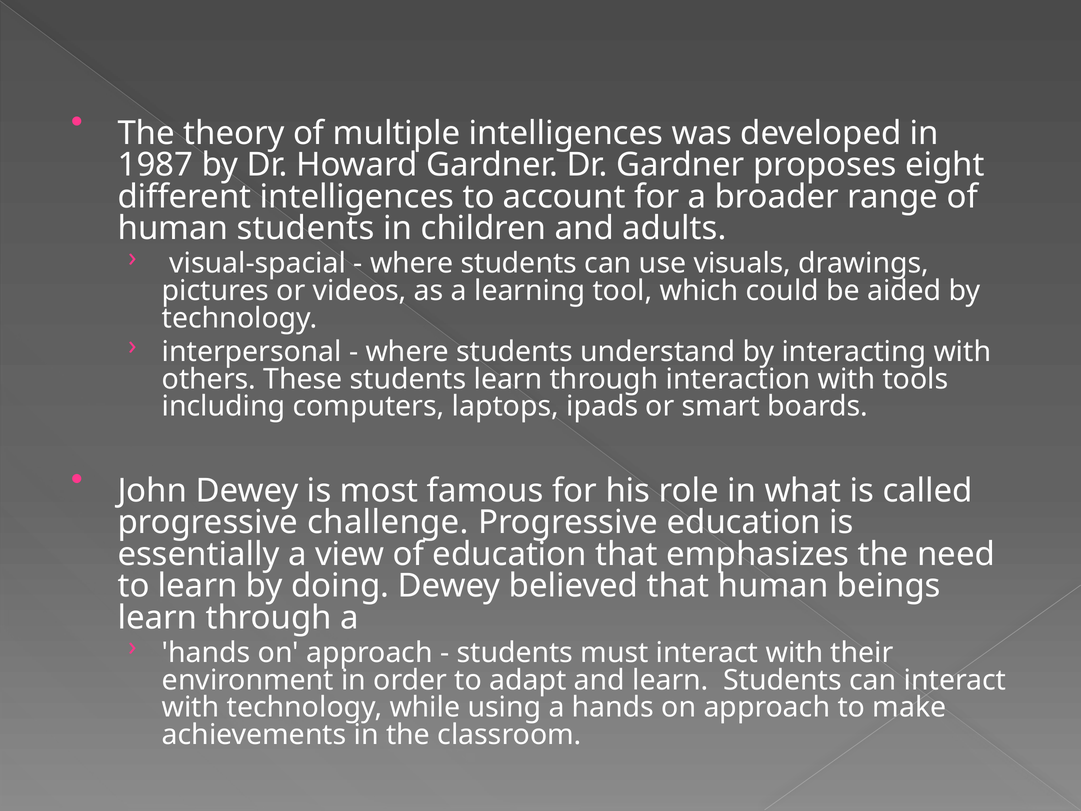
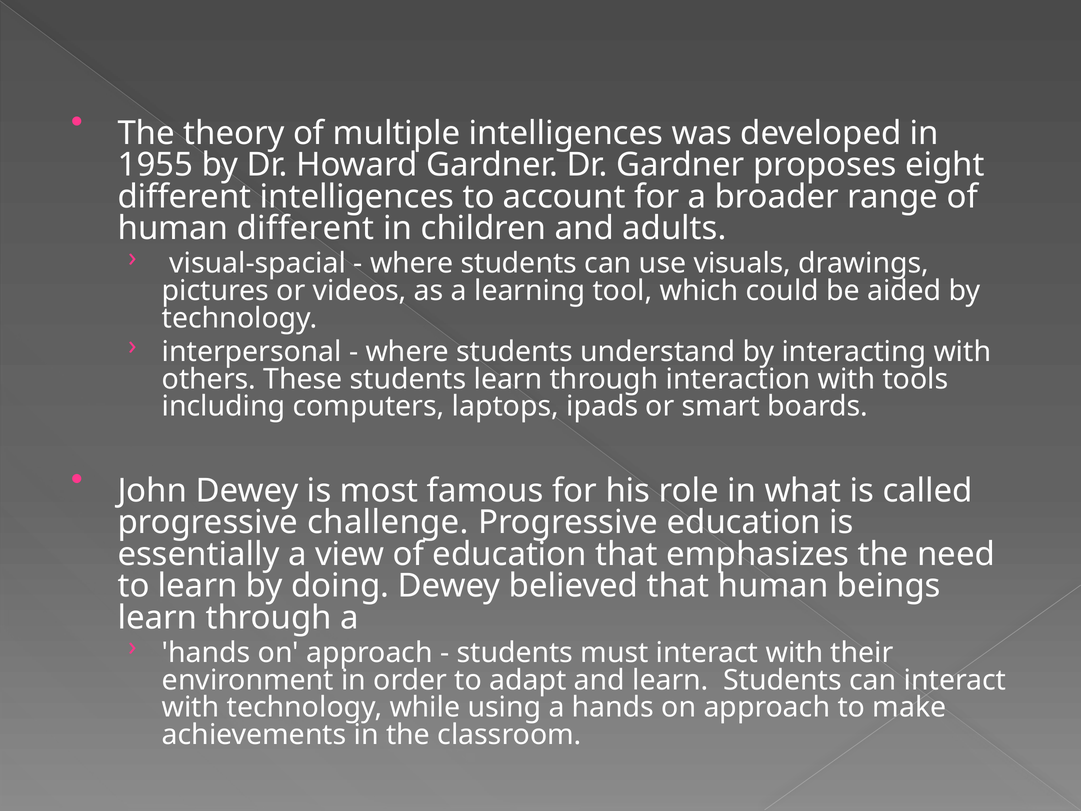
1987: 1987 -> 1955
human students: students -> different
